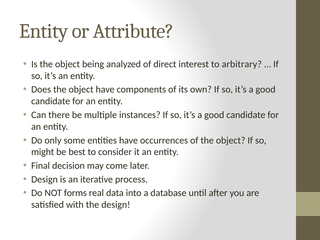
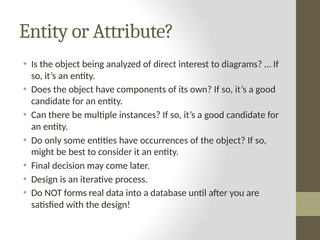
arbitrary: arbitrary -> diagrams
